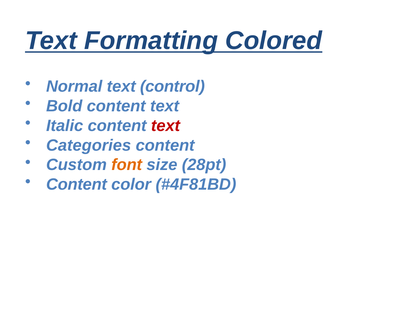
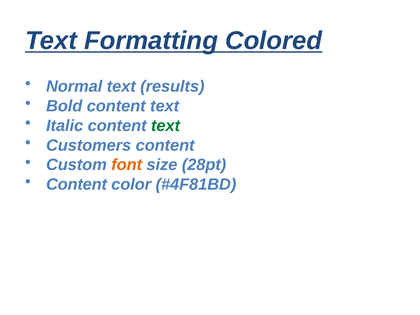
control: control -> results
text at (166, 126) colour: red -> green
Categories: Categories -> Customers
